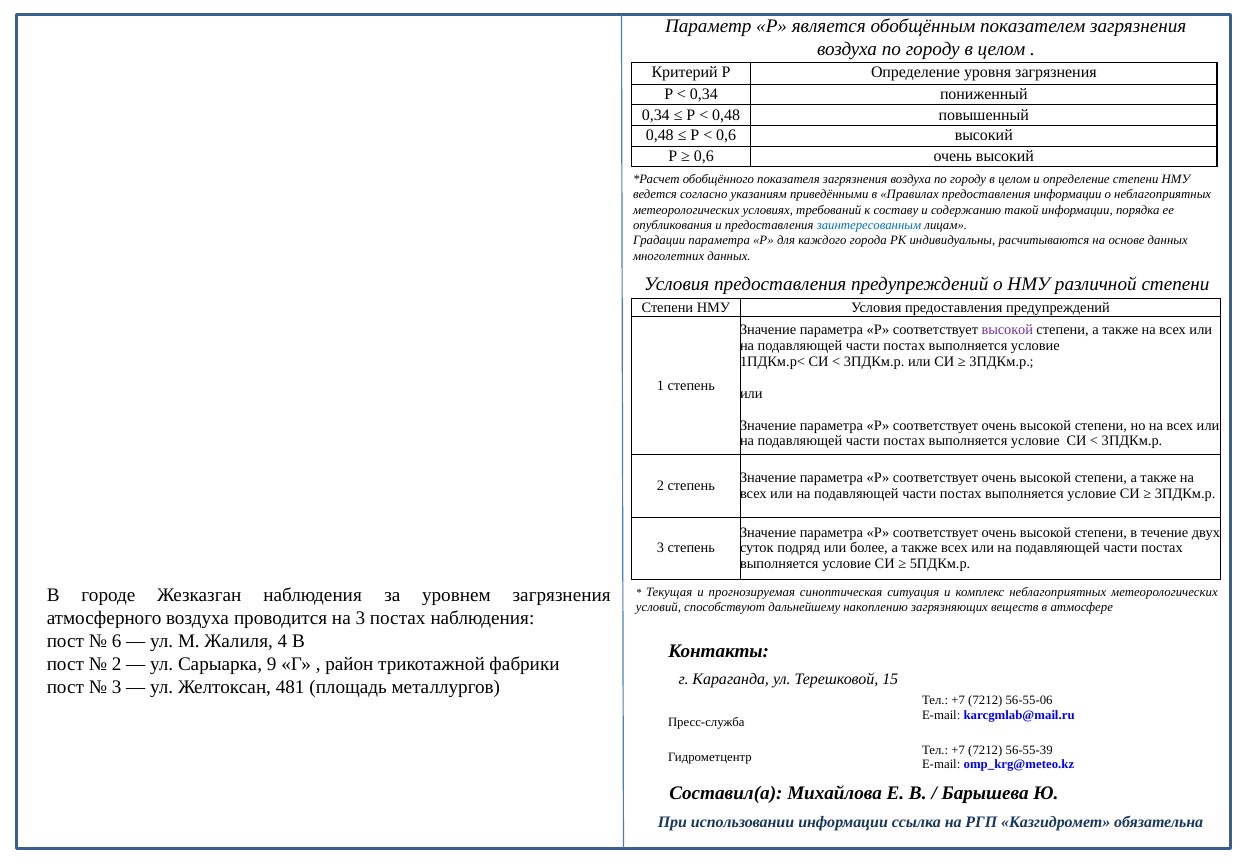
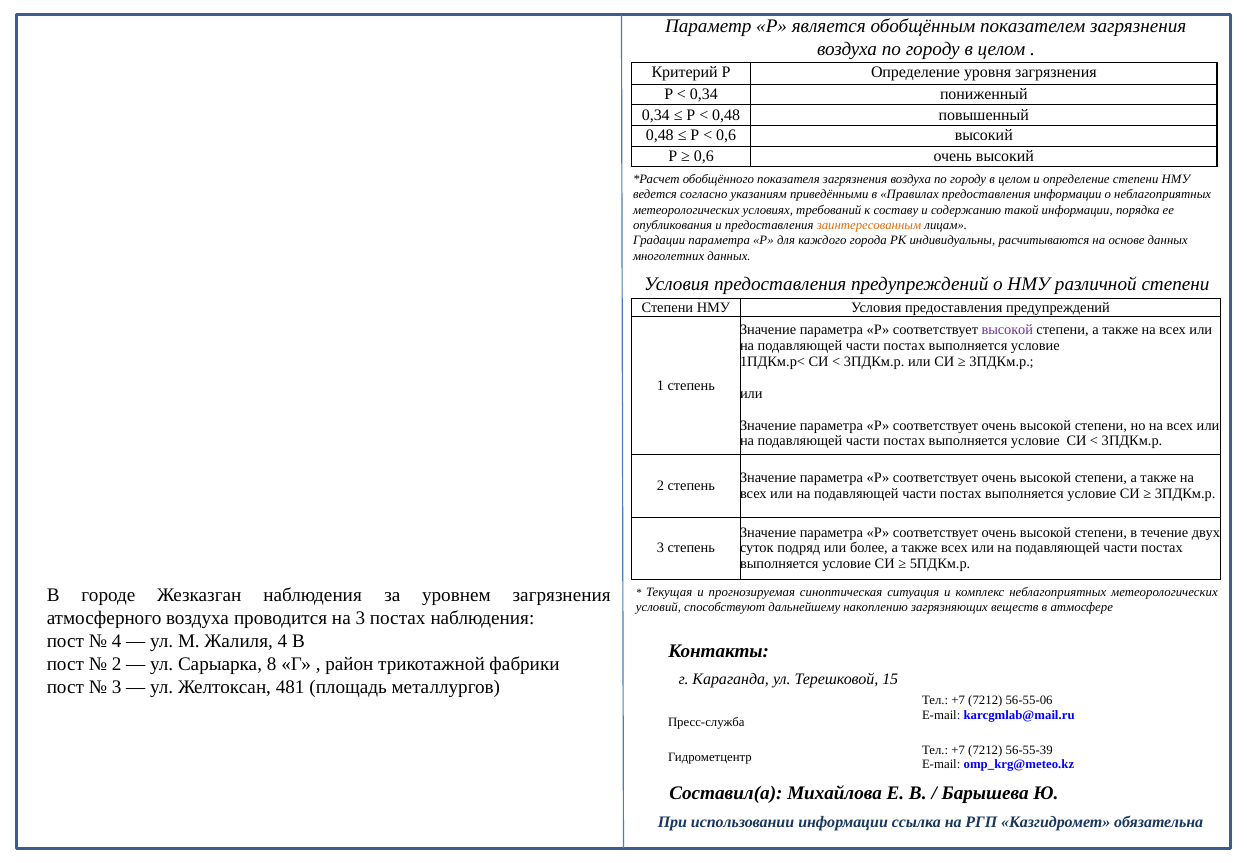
заинтересованным colour: blue -> orange
6 at (117, 641): 6 -> 4
9: 9 -> 8
